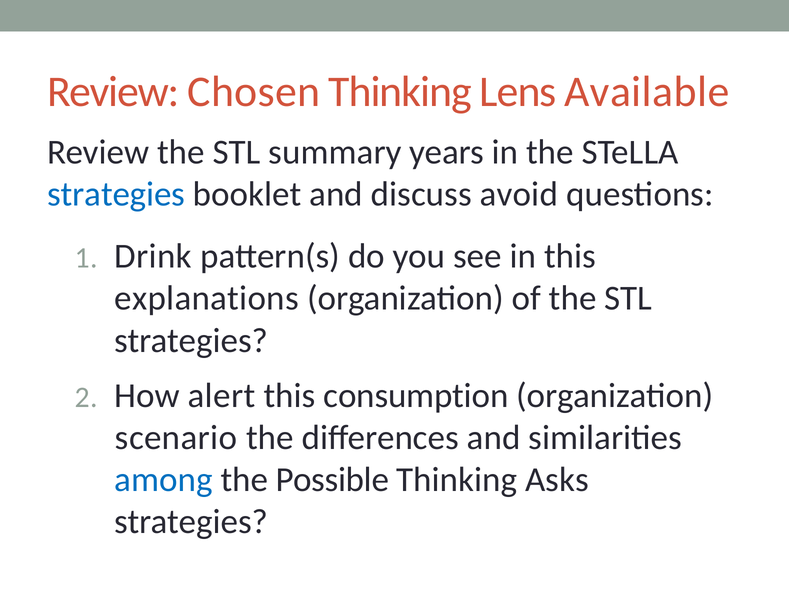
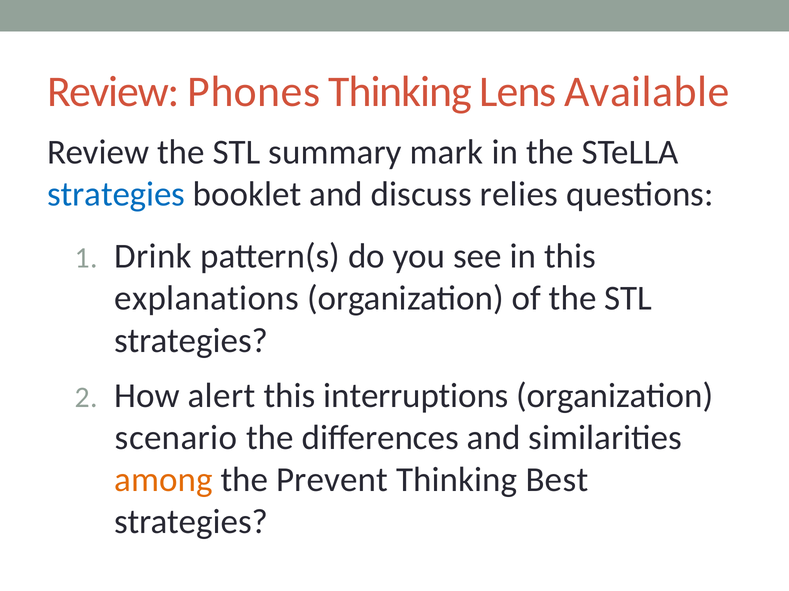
Chosen: Chosen -> Phones
years: years -> mark
avoid: avoid -> relies
consumption: consumption -> interruptions
among colour: blue -> orange
Possible: Possible -> Prevent
Asks: Asks -> Best
